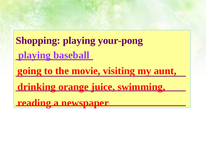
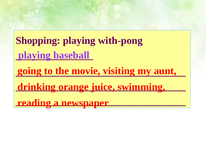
your-pong: your-pong -> with-pong
